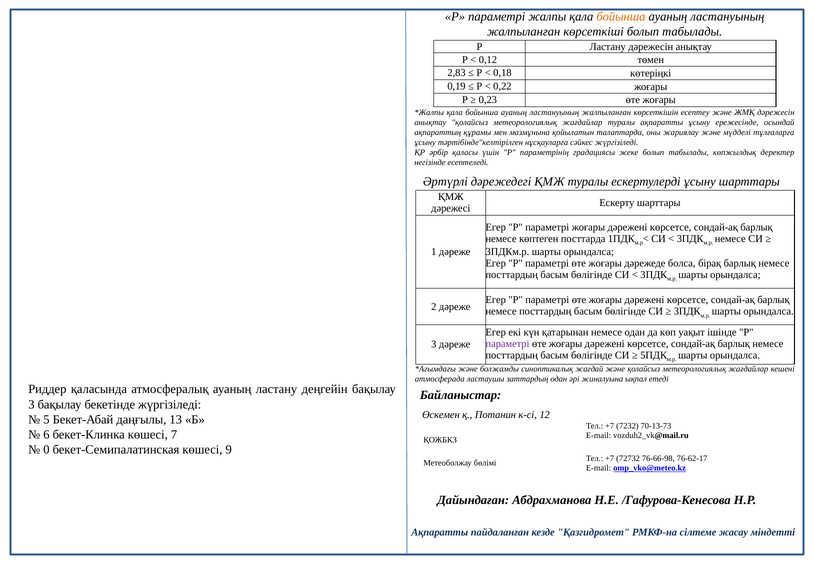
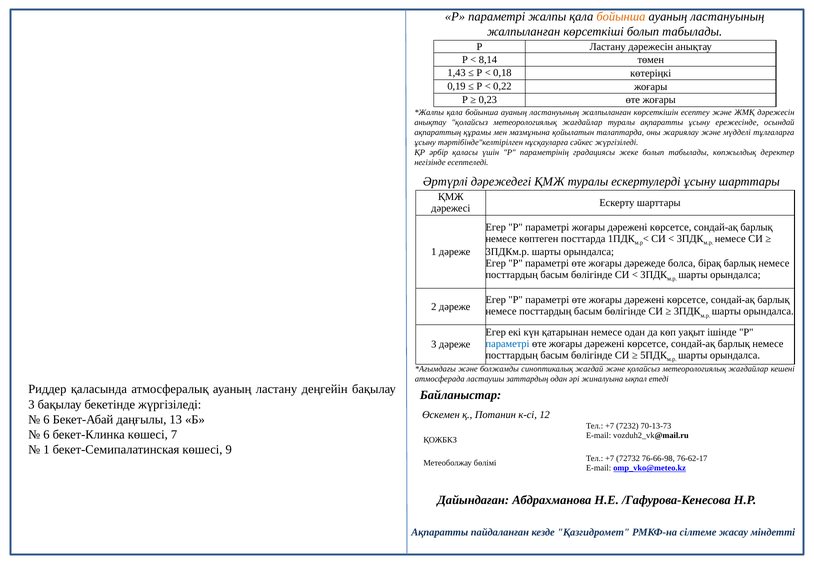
0,12: 0,12 -> 8,14
2,83: 2,83 -> 1,43
параметрі at (508, 343) colour: purple -> blue
5 at (46, 419): 5 -> 6
0 at (46, 449): 0 -> 1
